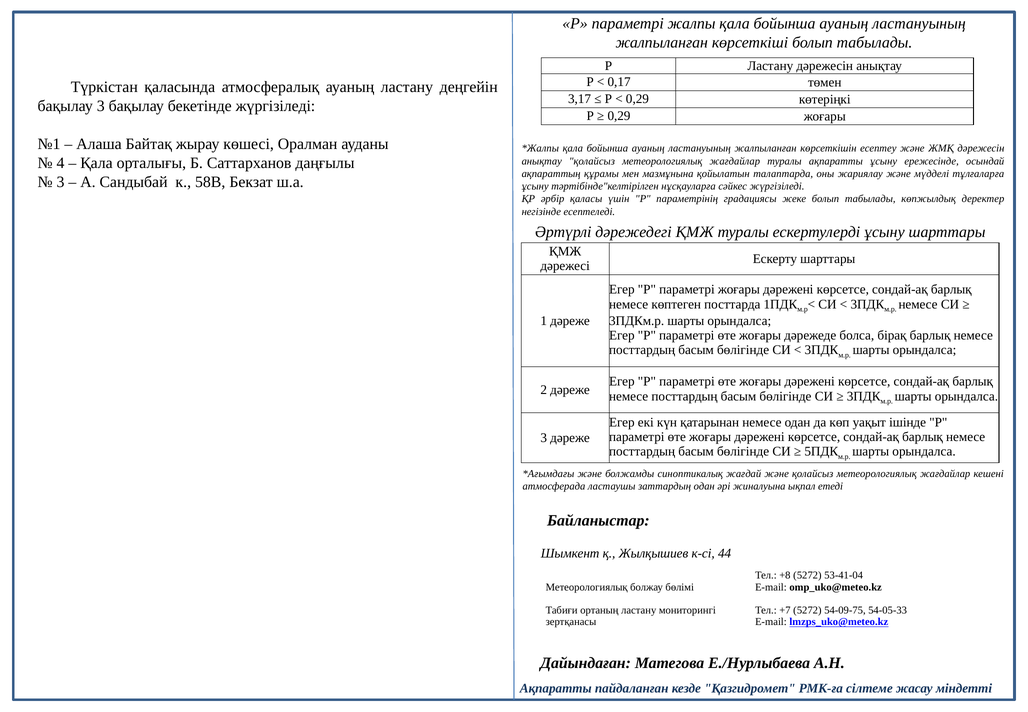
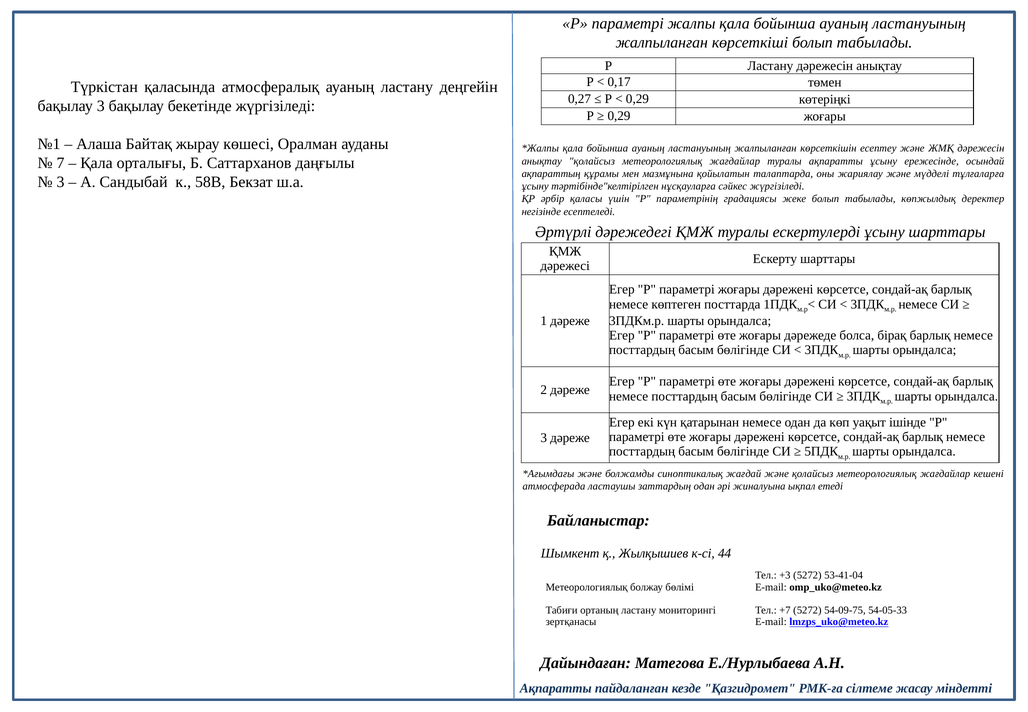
3,17: 3,17 -> 0,27
4: 4 -> 7
+8: +8 -> +3
